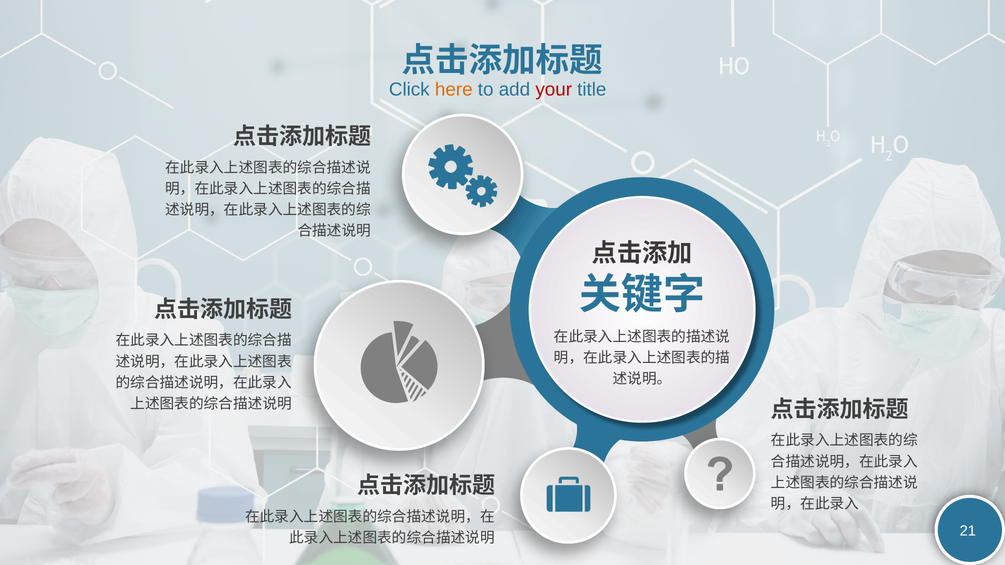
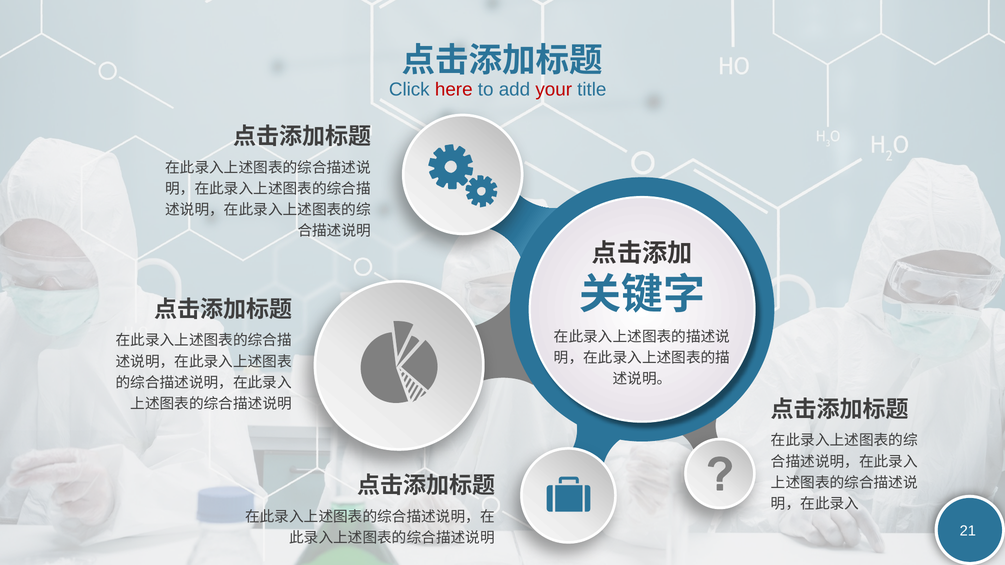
here colour: orange -> red
